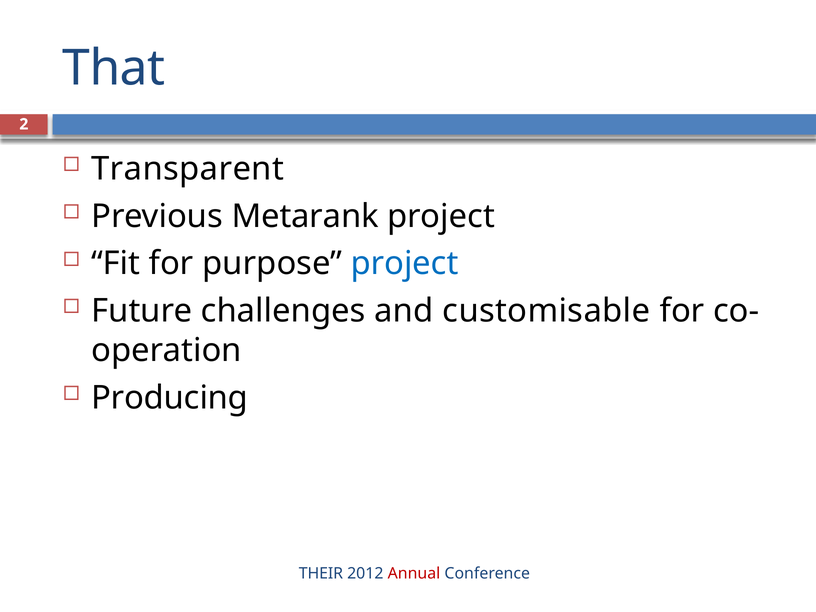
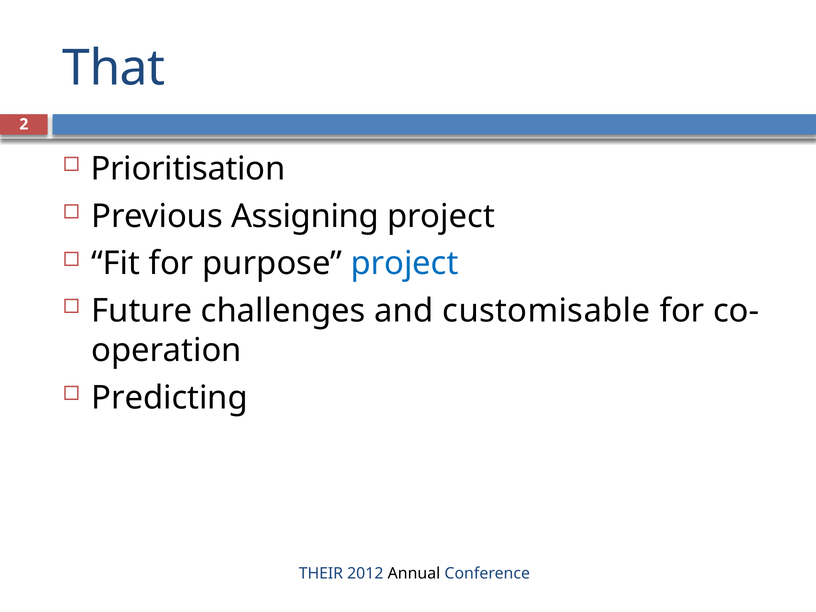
Transparent: Transparent -> Prioritisation
Metarank: Metarank -> Assigning
Producing: Producing -> Predicting
Annual colour: red -> black
